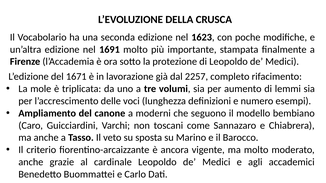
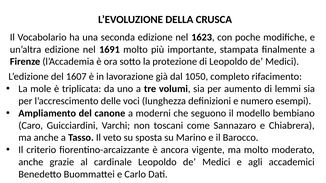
1671: 1671 -> 1607
2257: 2257 -> 1050
